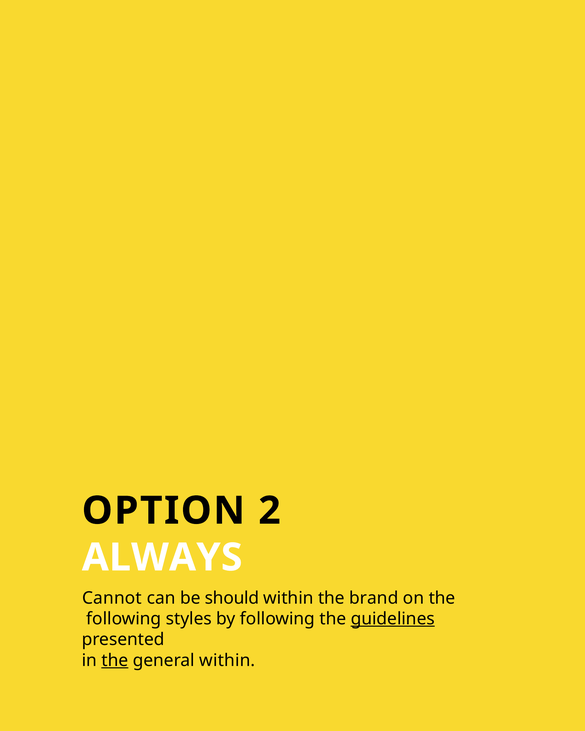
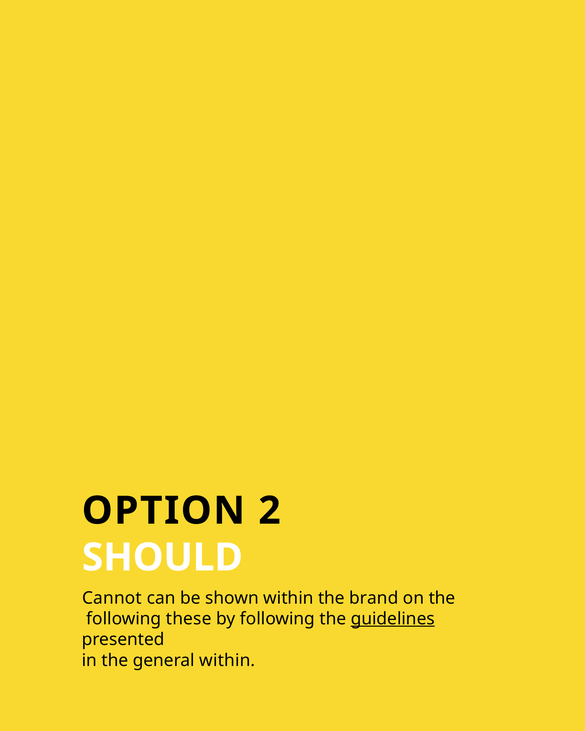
ALWAYS: ALWAYS -> SHOULD
should: should -> shown
styles: styles -> these
the at (115, 661) underline: present -> none
